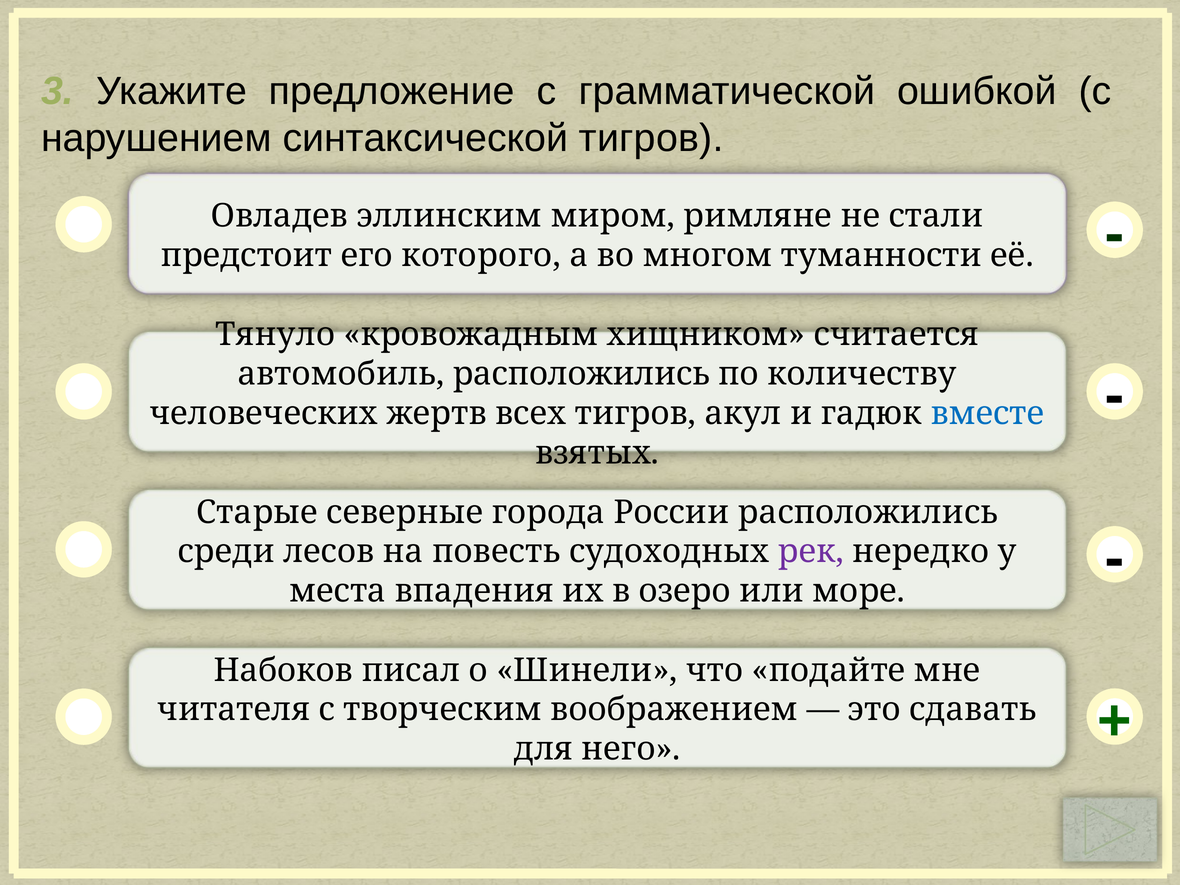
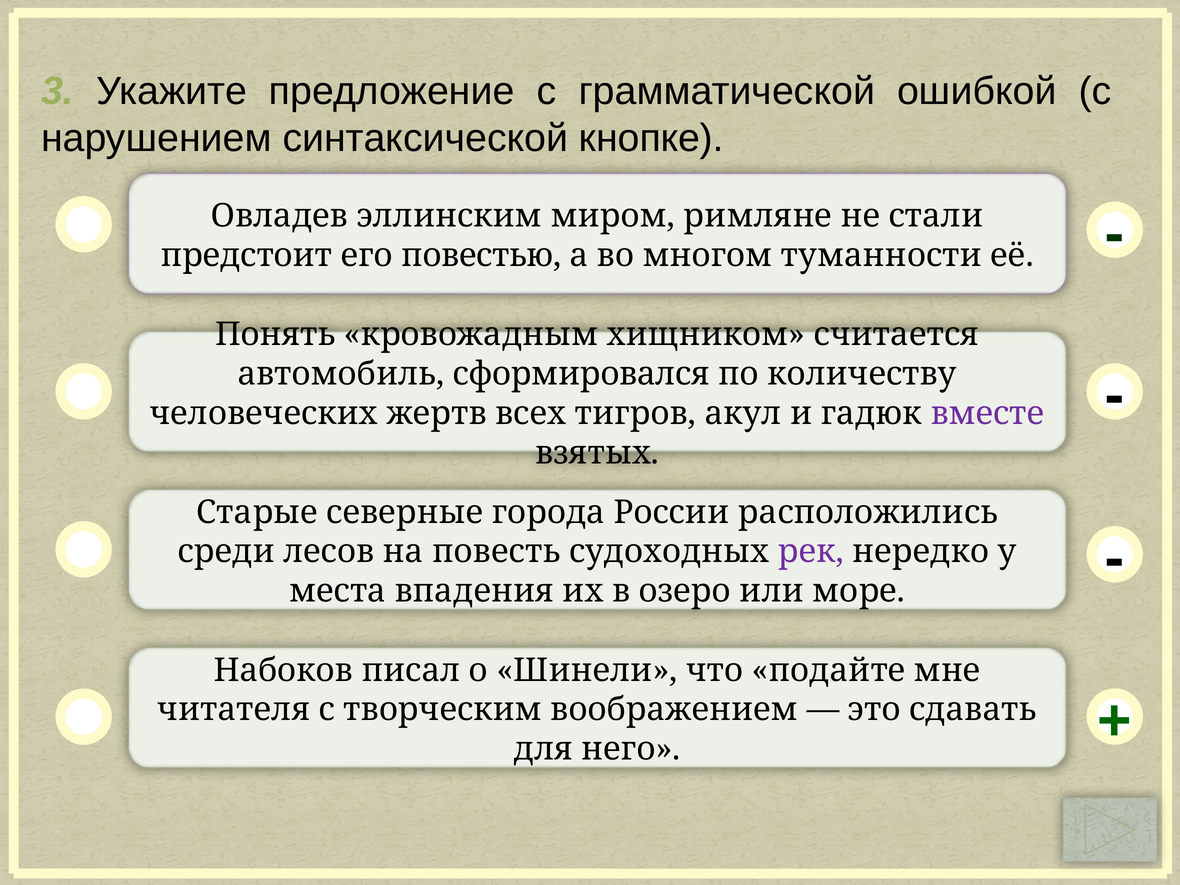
синтаксической тигров: тигров -> кнопке
которого: которого -> повестью
Тянуло: Тянуло -> Понять
автомобиль расположились: расположились -> сформировался
вместе colour: blue -> purple
